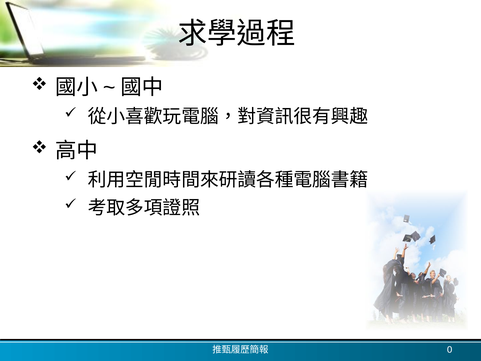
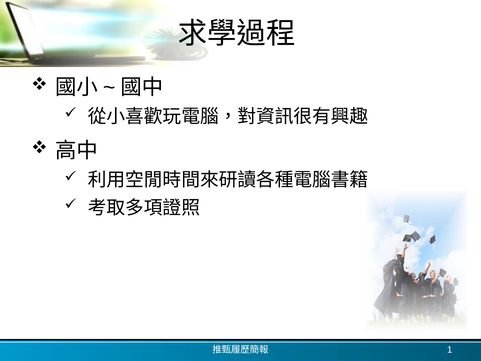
0: 0 -> 1
